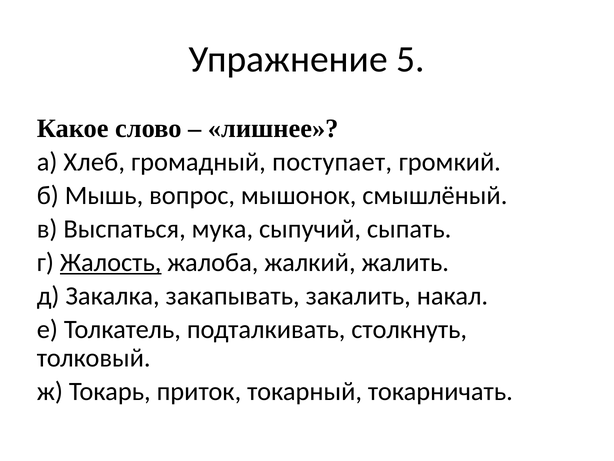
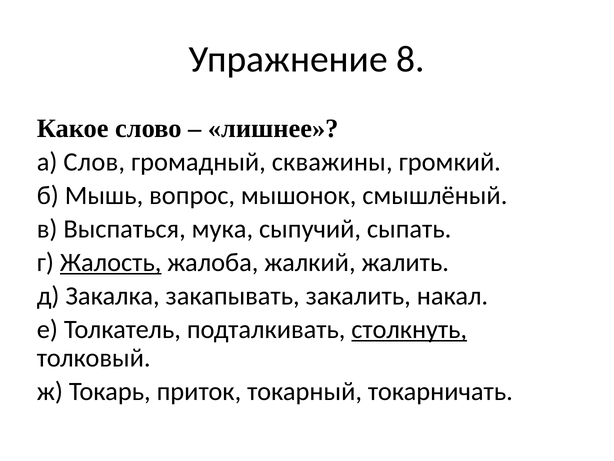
5: 5 -> 8
Хлеб: Хлеб -> Слов
поступает: поступает -> скважины
столкнуть underline: none -> present
